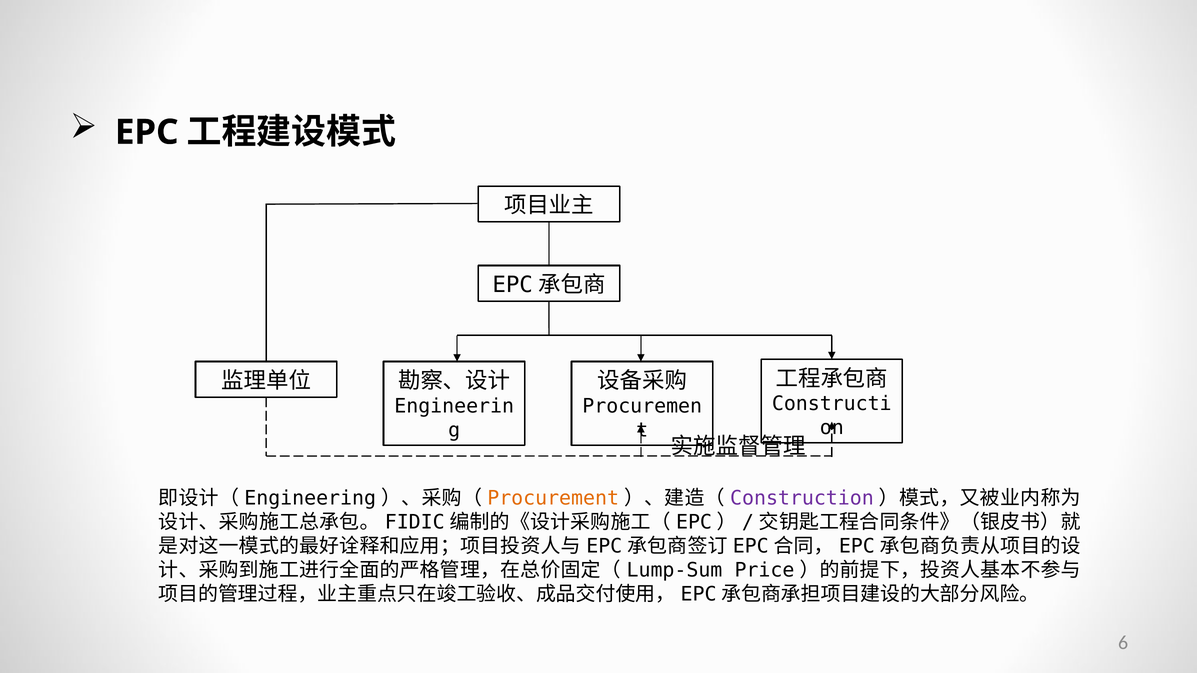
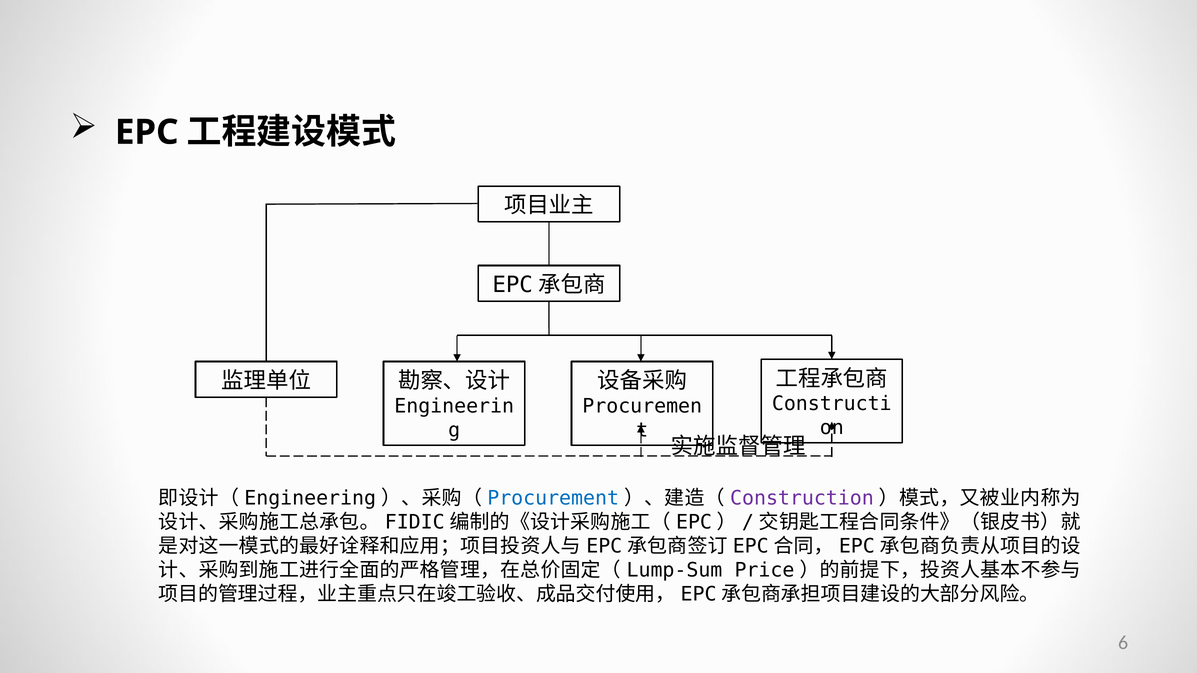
Procurement colour: orange -> blue
